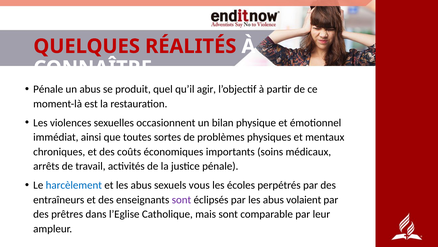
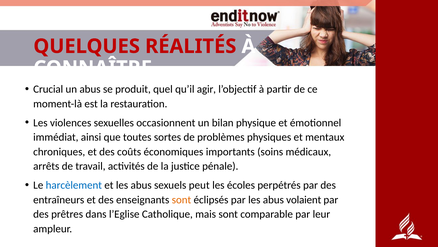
Pénale at (48, 89): Pénale -> Crucial
vous: vous -> peut
sont at (181, 199) colour: purple -> orange
